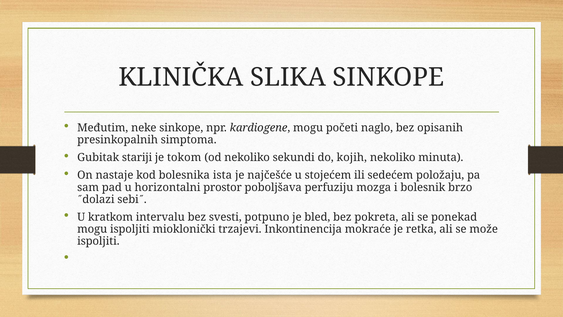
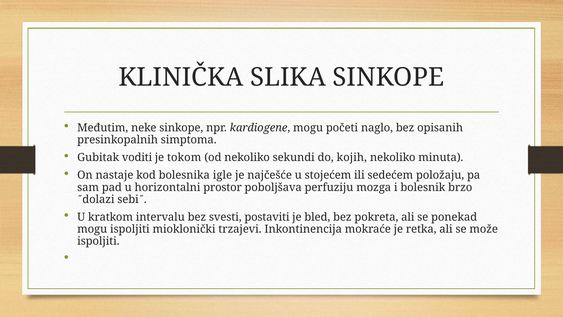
stariji: stariji -> voditi
ista: ista -> igle
potpuno: potpuno -> postaviti
